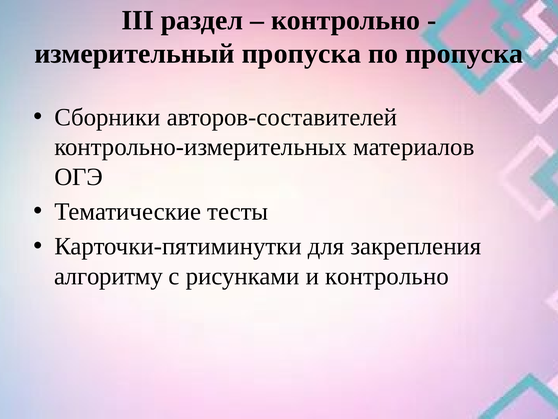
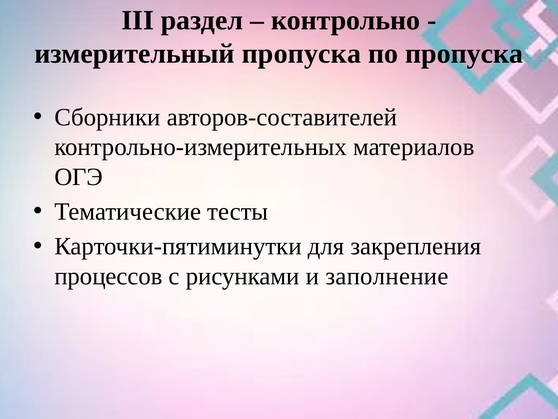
алгоритму: алгоритму -> процессов
и контрольно: контрольно -> заполнение
